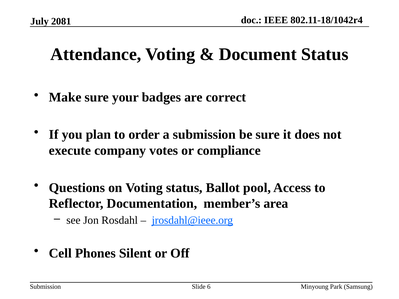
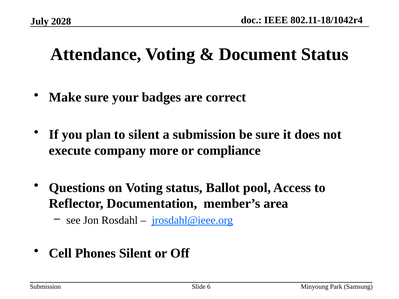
2081: 2081 -> 2028
to order: order -> silent
votes: votes -> more
